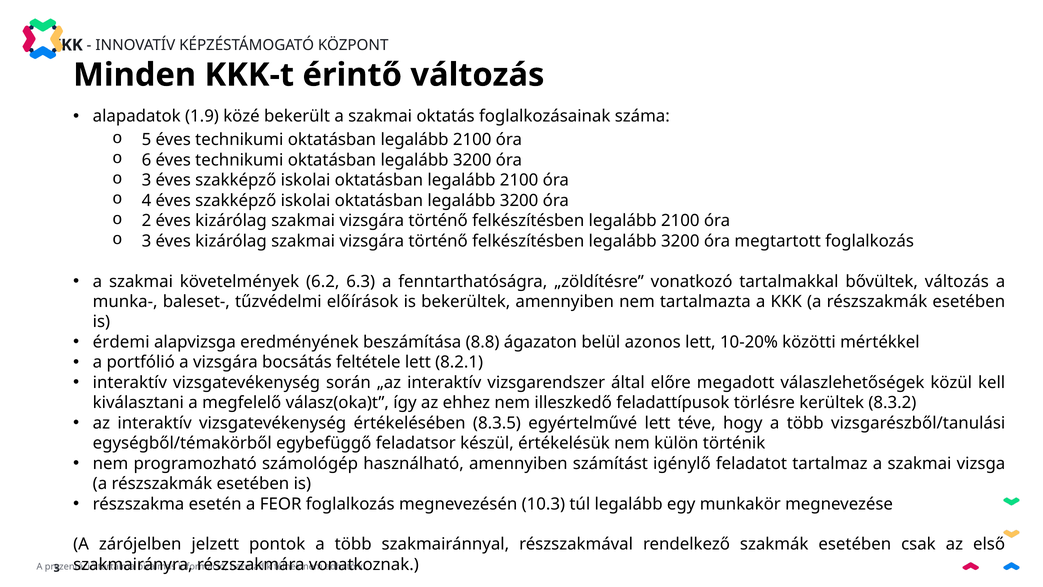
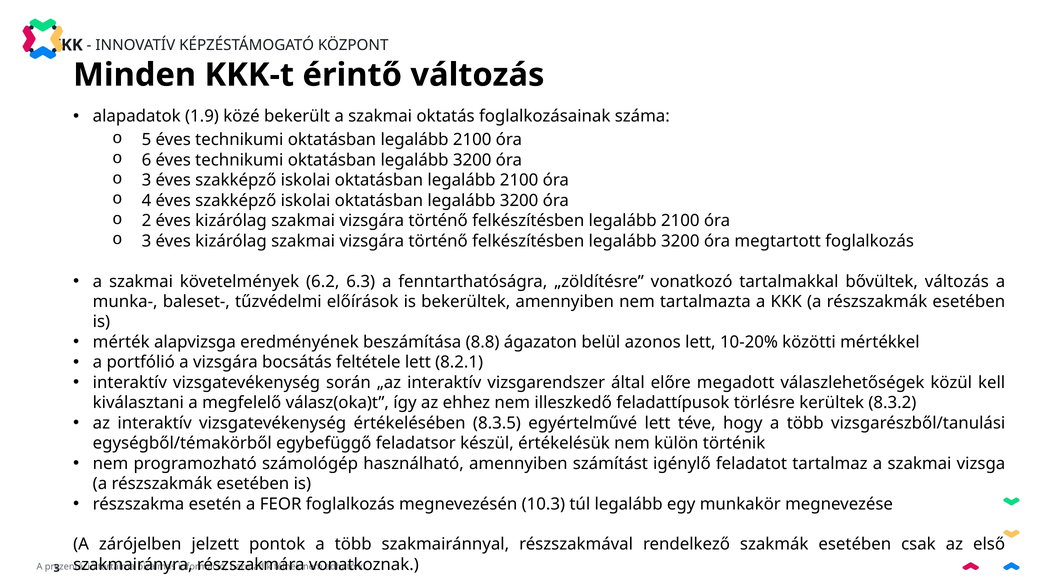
érdemi: érdemi -> mérték
